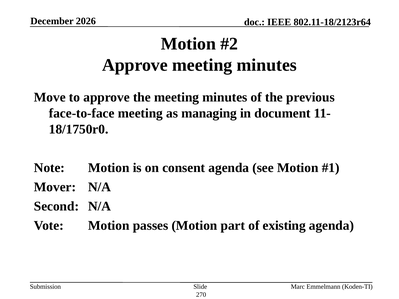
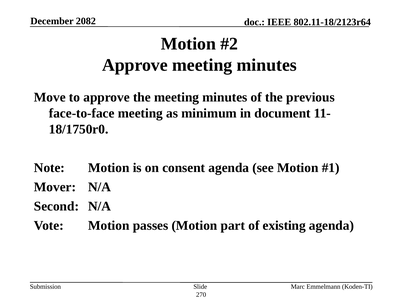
2026: 2026 -> 2082
managing: managing -> minimum
